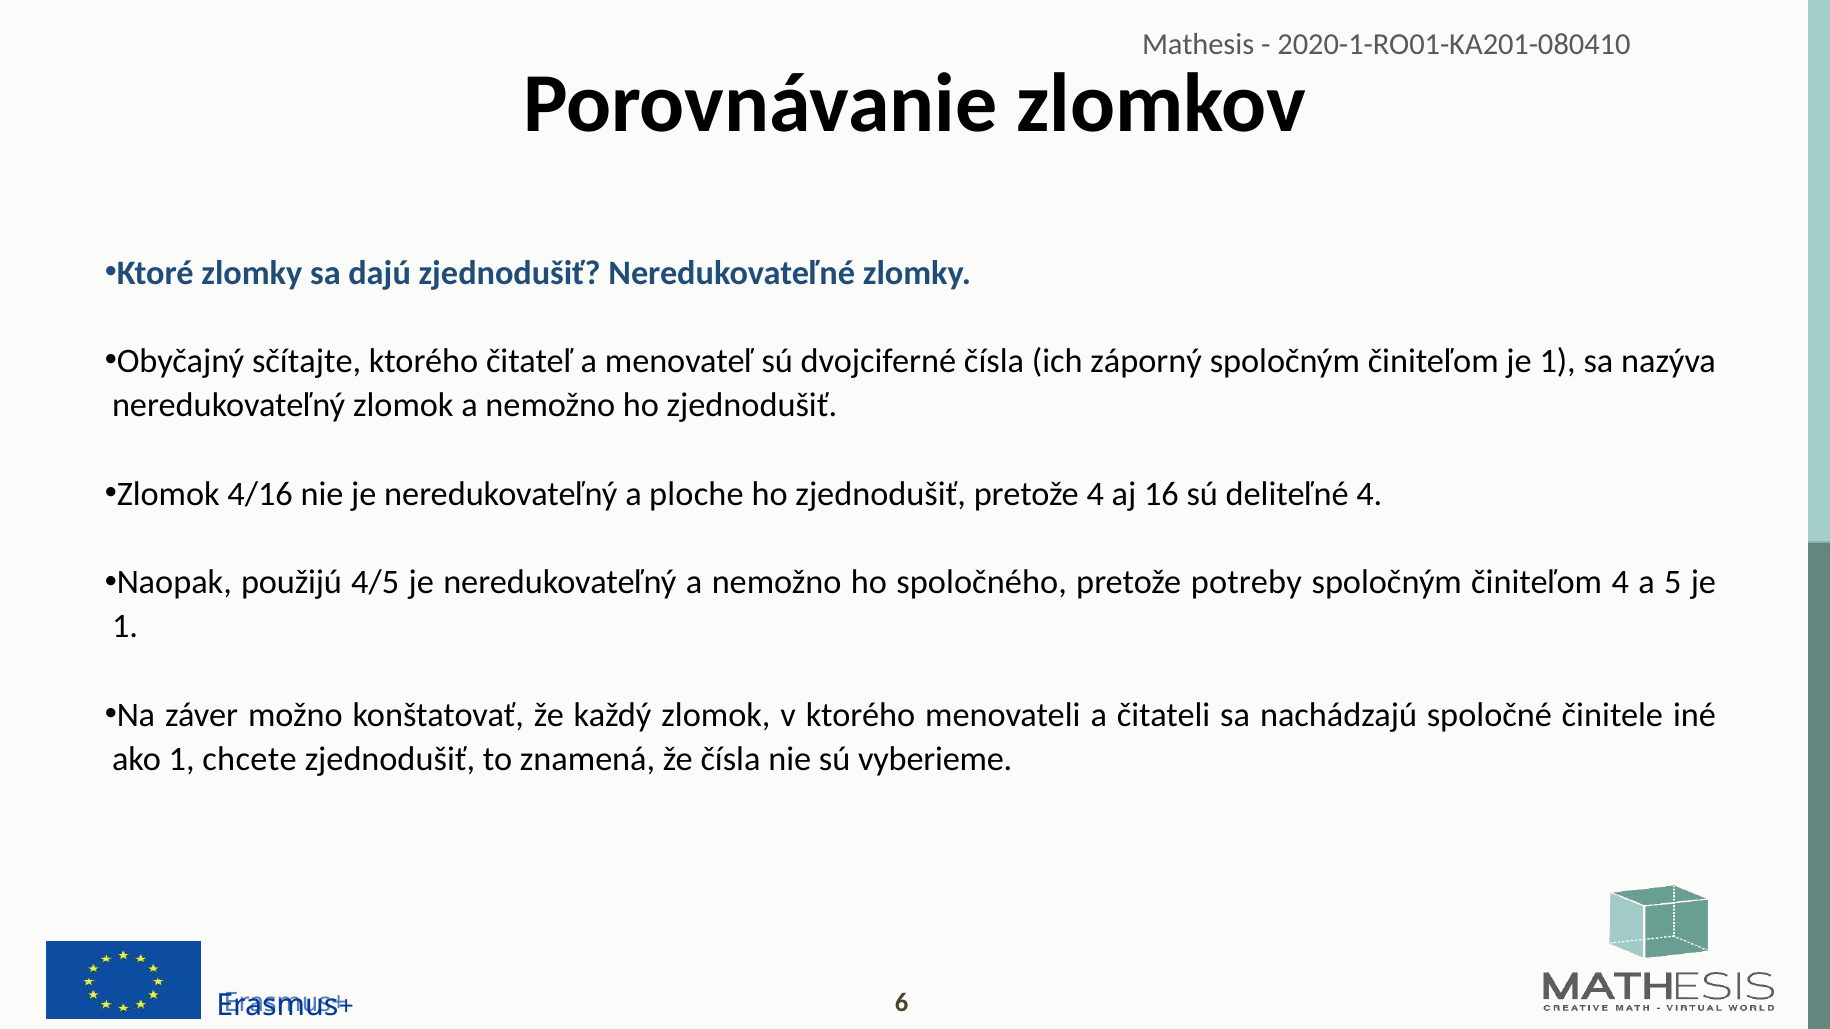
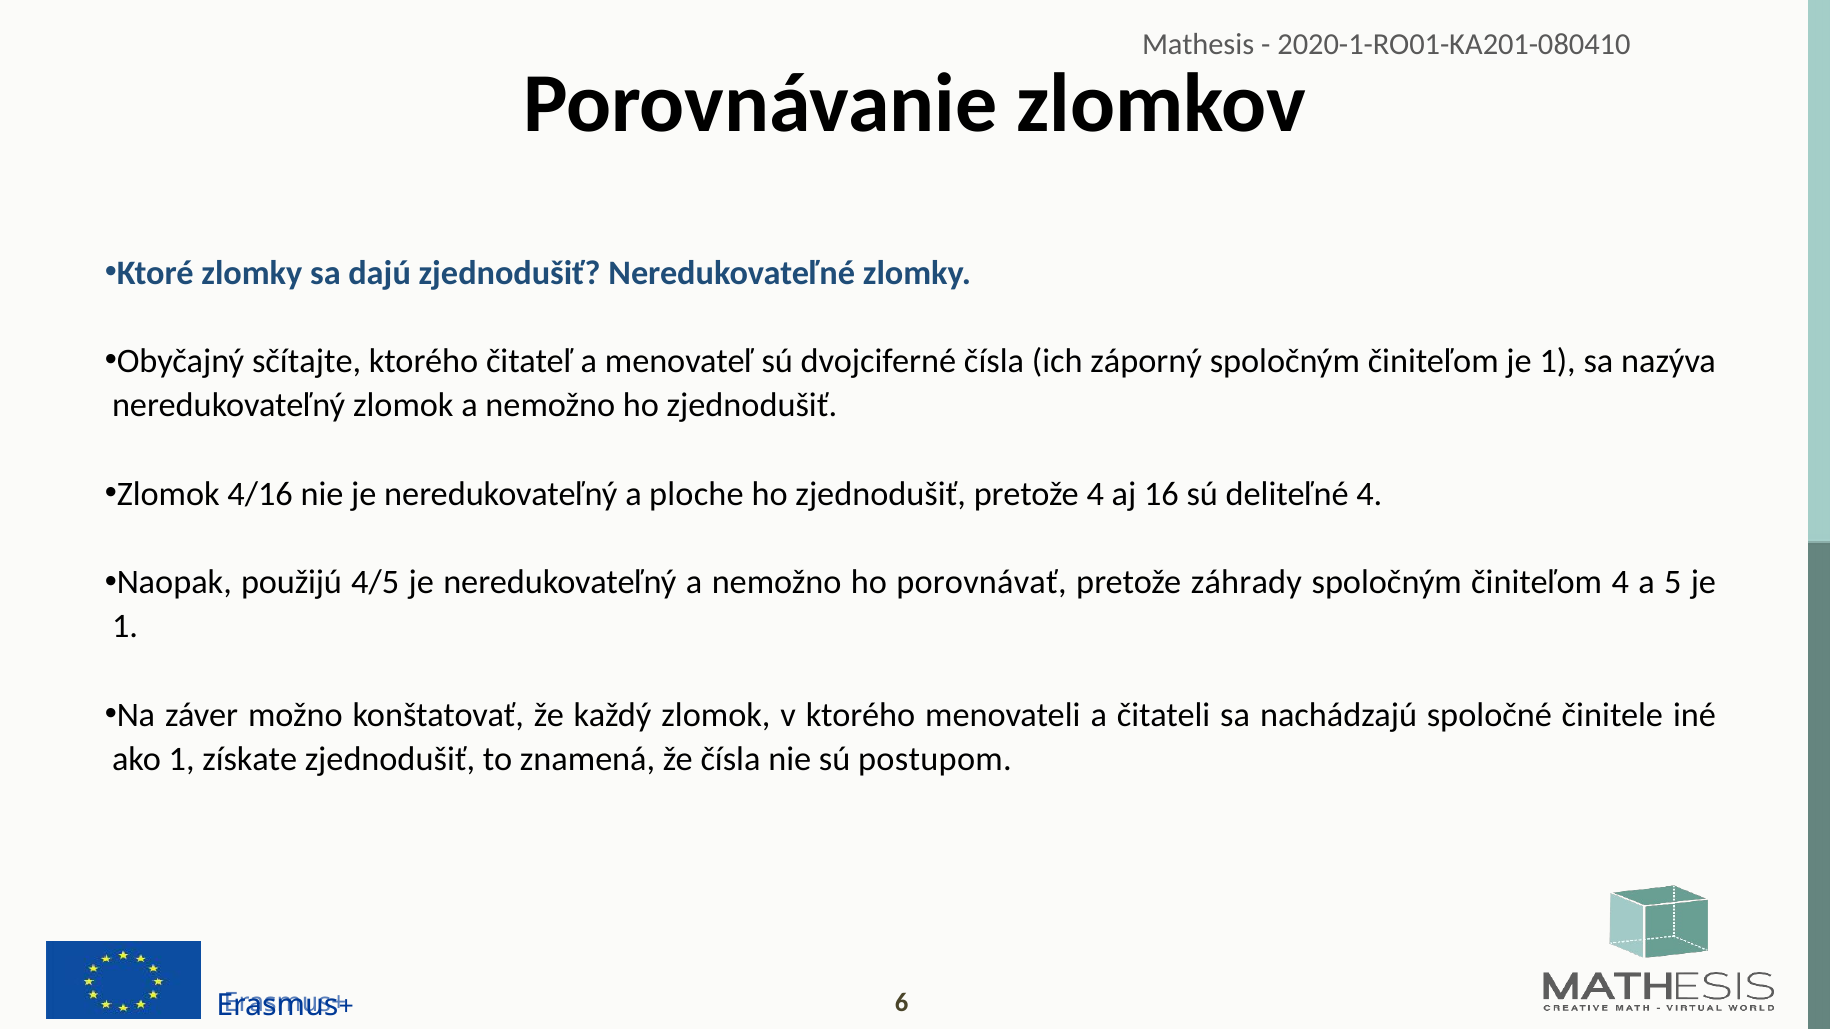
spoločného: spoločného -> porovnávať
potreby: potreby -> záhrady
chcete: chcete -> získate
vyberieme: vyberieme -> postupom
